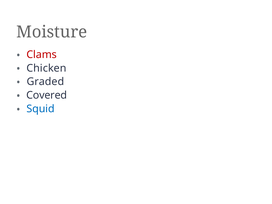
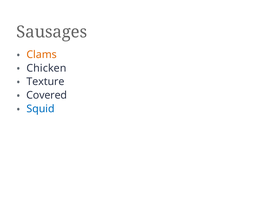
Moisture: Moisture -> Sausages
Clams colour: red -> orange
Graded: Graded -> Texture
